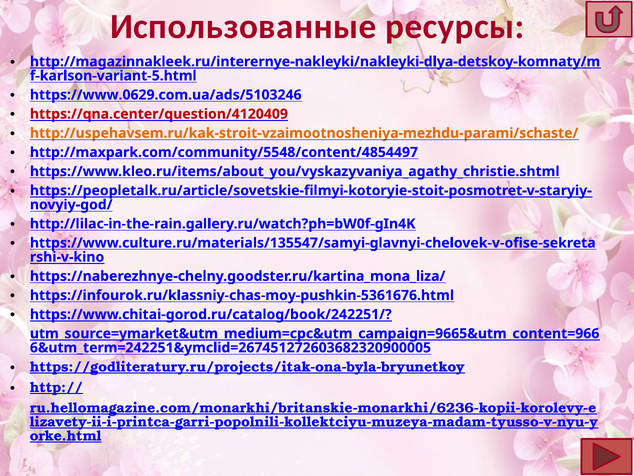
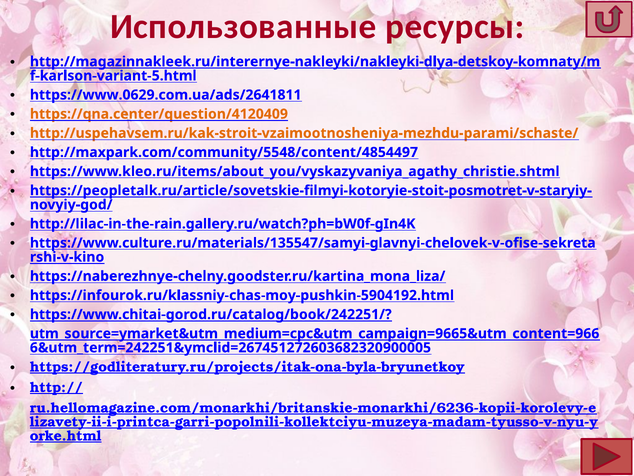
https://www.0629.com.ua/ads/5103246: https://www.0629.com.ua/ads/5103246 -> https://www.0629.com.ua/ads/2641811
https://qna.center/question/4120409 colour: red -> orange
https://infourok.ru/klassniy-chas-moy-pushkin-5361676.html: https://infourok.ru/klassniy-chas-moy-pushkin-5361676.html -> https://infourok.ru/klassniy-chas-moy-pushkin-5904192.html
